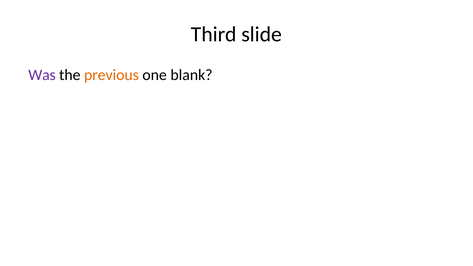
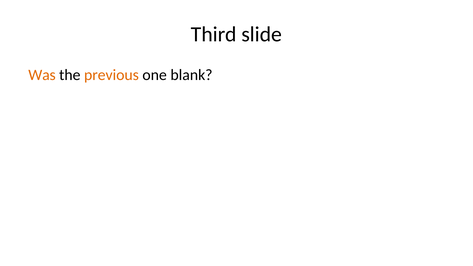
Was colour: purple -> orange
